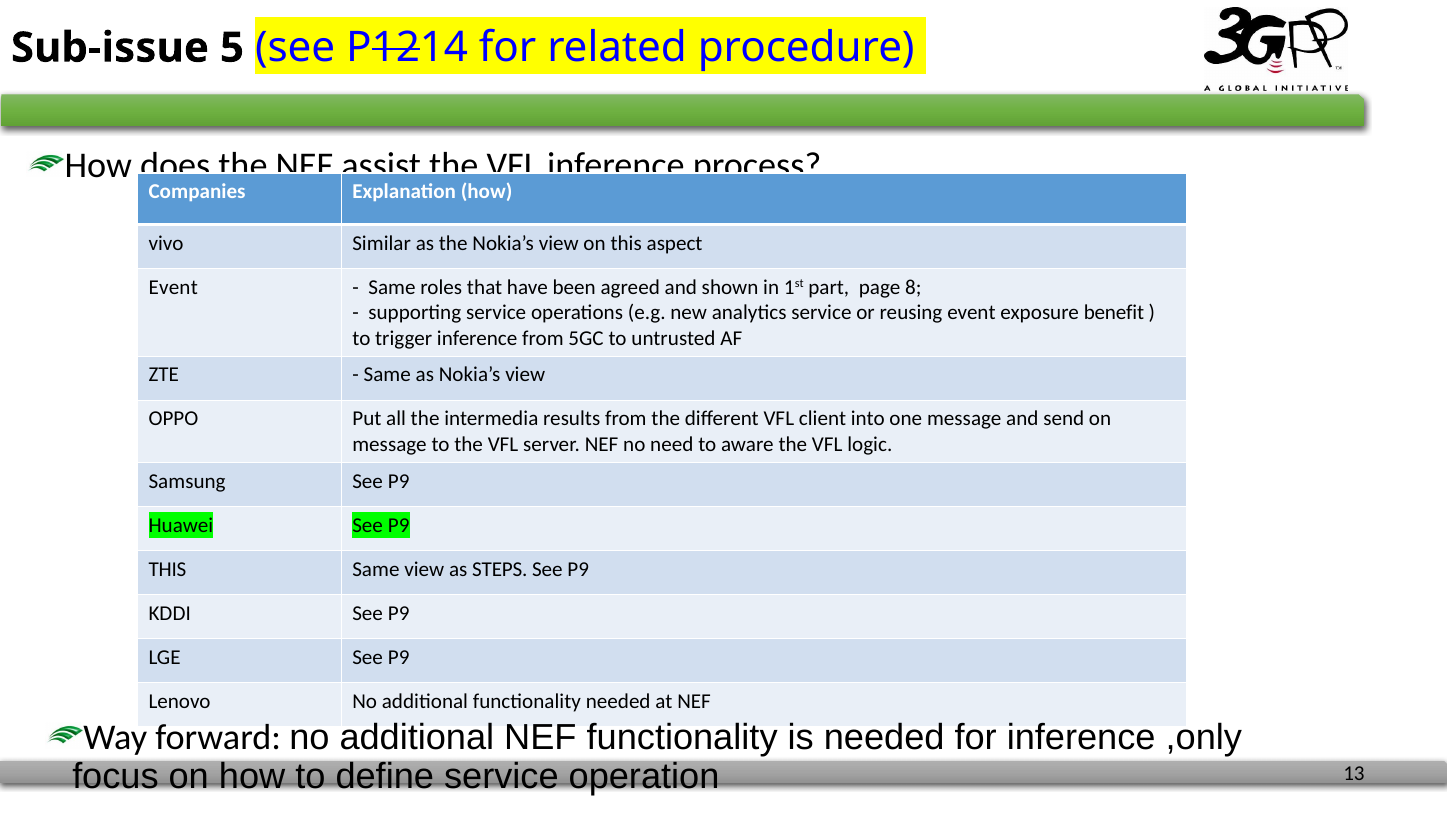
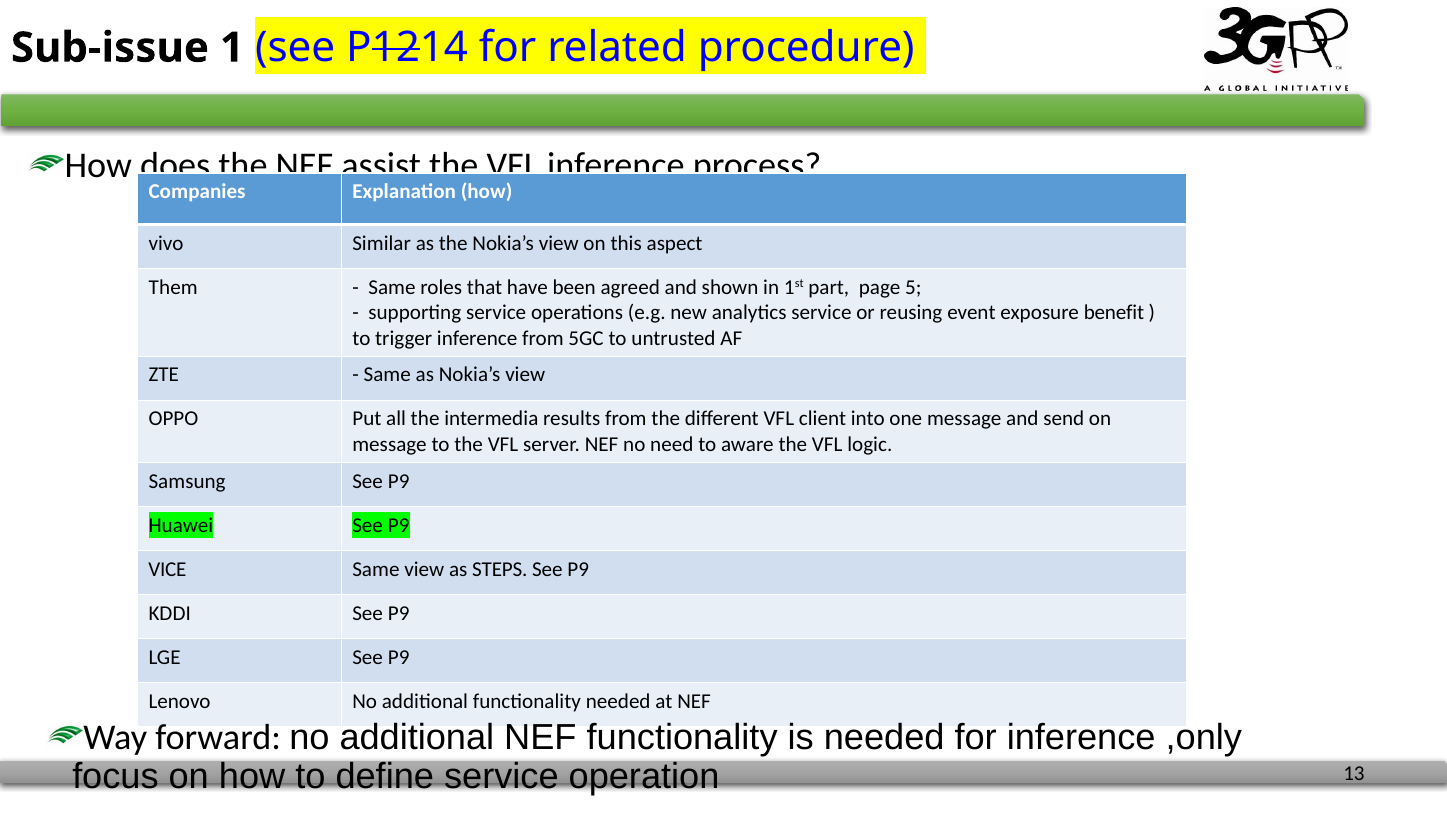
5: 5 -> 1
Event at (173, 287): Event -> Them
8: 8 -> 5
THIS at (167, 569): THIS -> VICE
